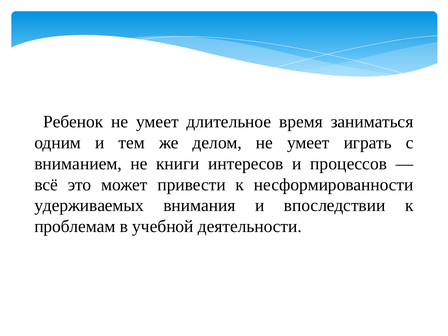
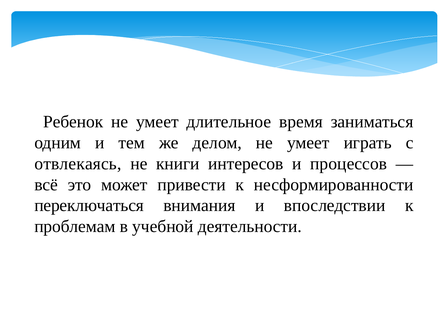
вниманием: вниманием -> отвлекаясь
удерживаемых: удерживаемых -> переключаться
